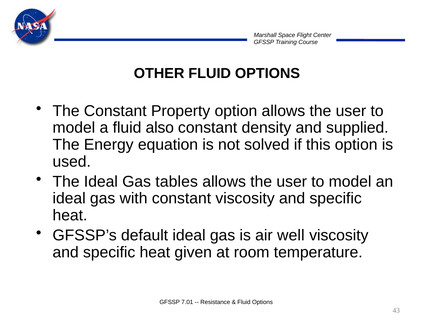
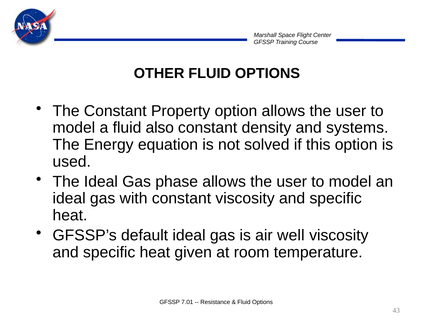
supplied: supplied -> systems
tables: tables -> phase
